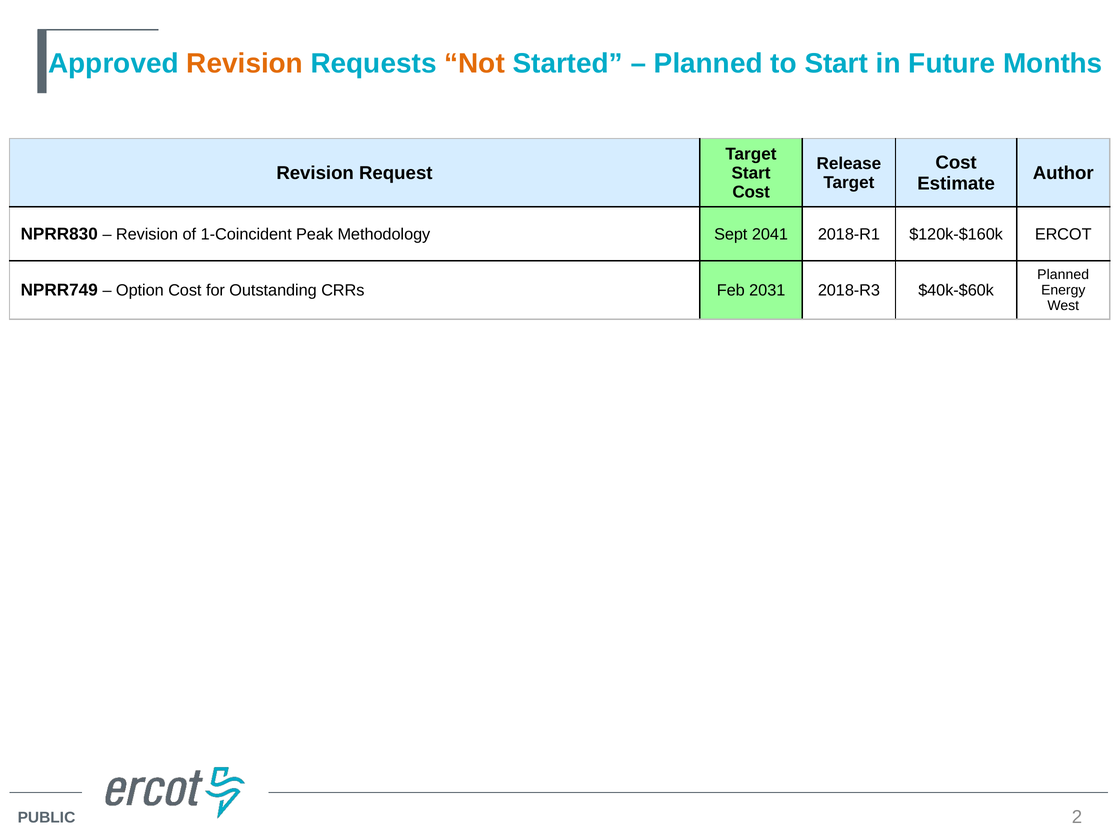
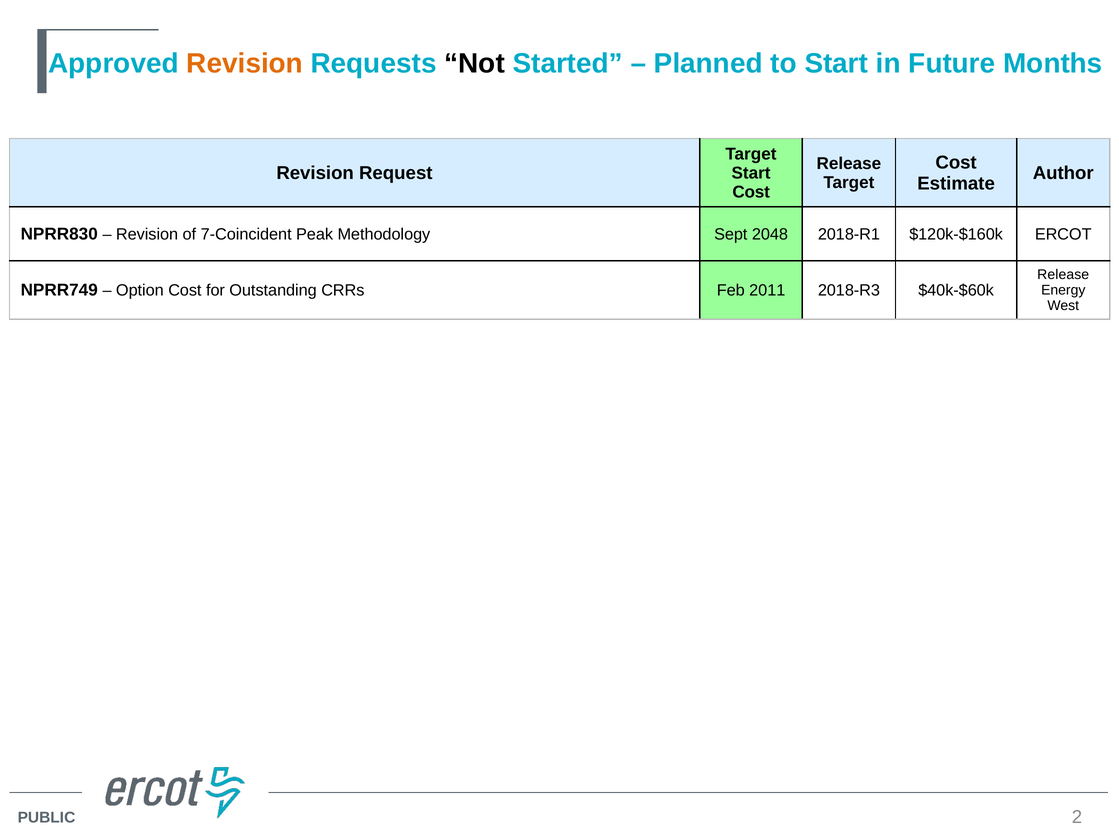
Not colour: orange -> black
1-Coincident: 1-Coincident -> 7-Coincident
2041: 2041 -> 2048
Planned at (1063, 275): Planned -> Release
2031: 2031 -> 2011
